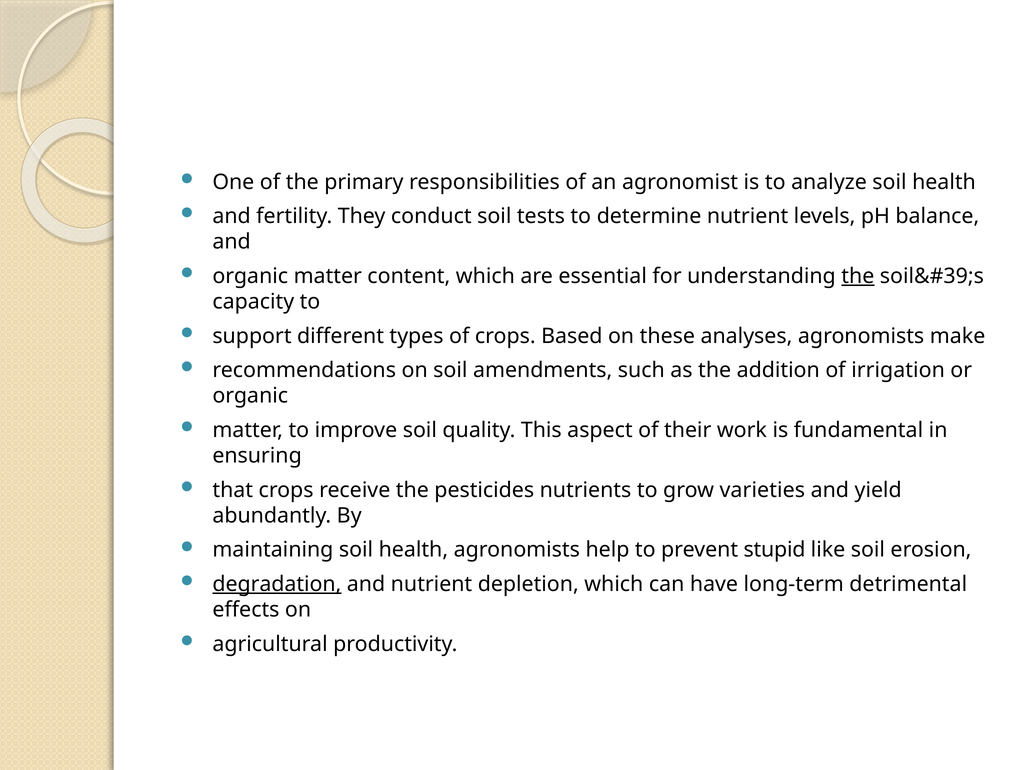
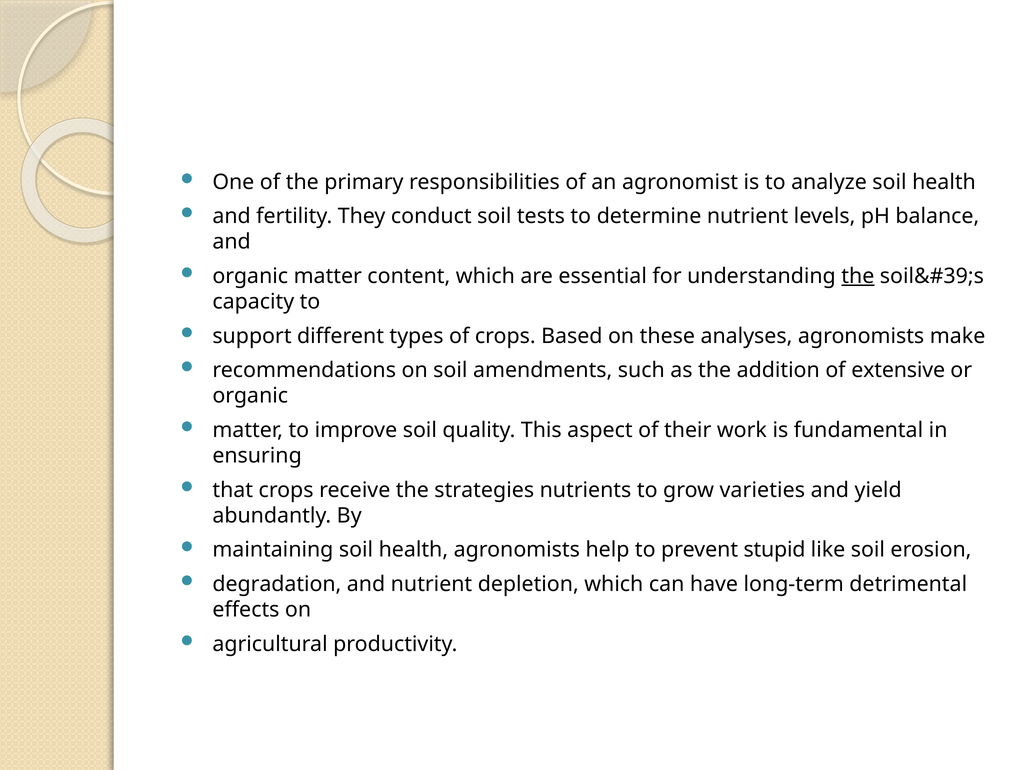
irrigation: irrigation -> extensive
pesticides: pesticides -> strategies
degradation underline: present -> none
